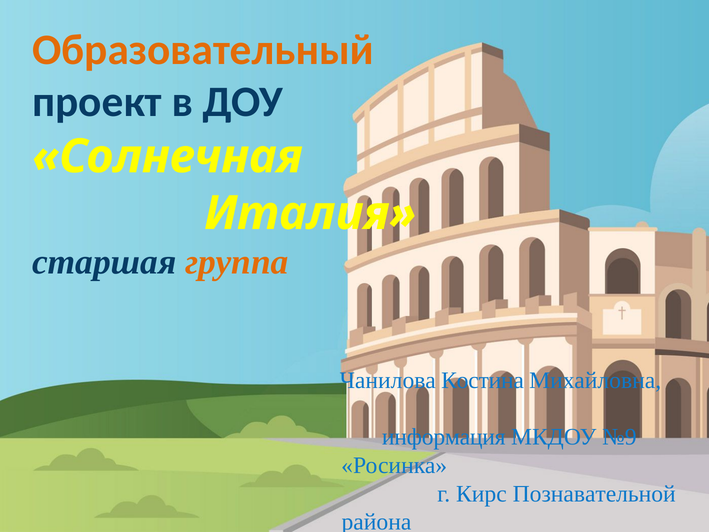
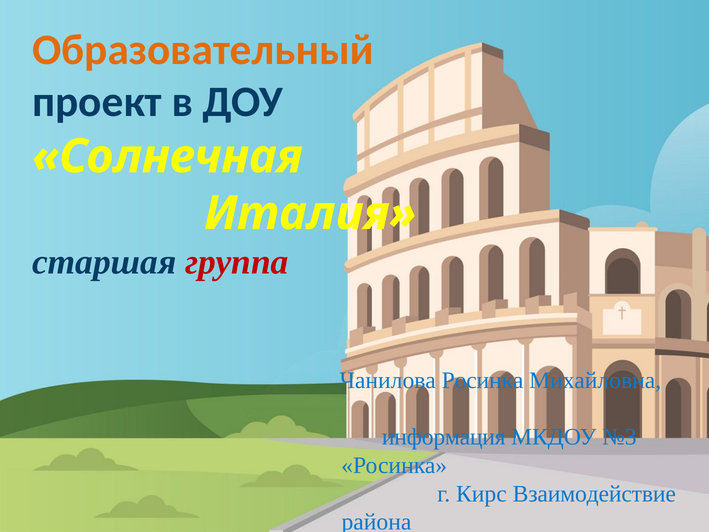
группа colour: orange -> red
Чанилова Костина: Костина -> Росинка
№9: №9 -> №3
Познавательной: Познавательной -> Взаимодействие
